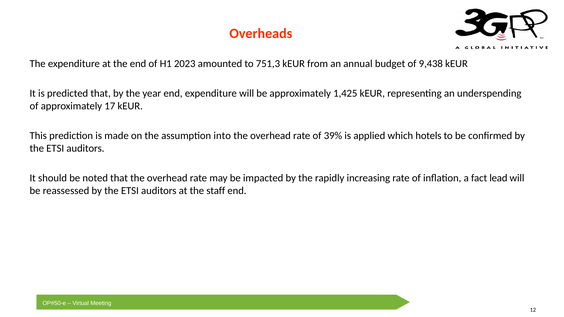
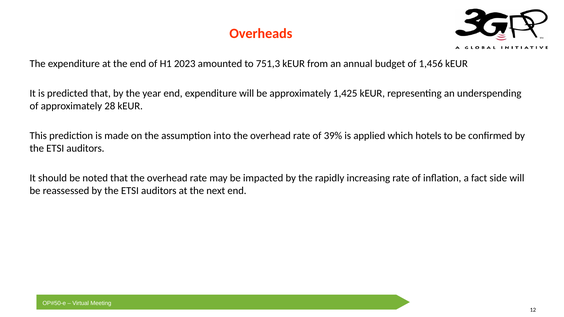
9,438: 9,438 -> 1,456
17: 17 -> 28
lead: lead -> side
staff: staff -> next
